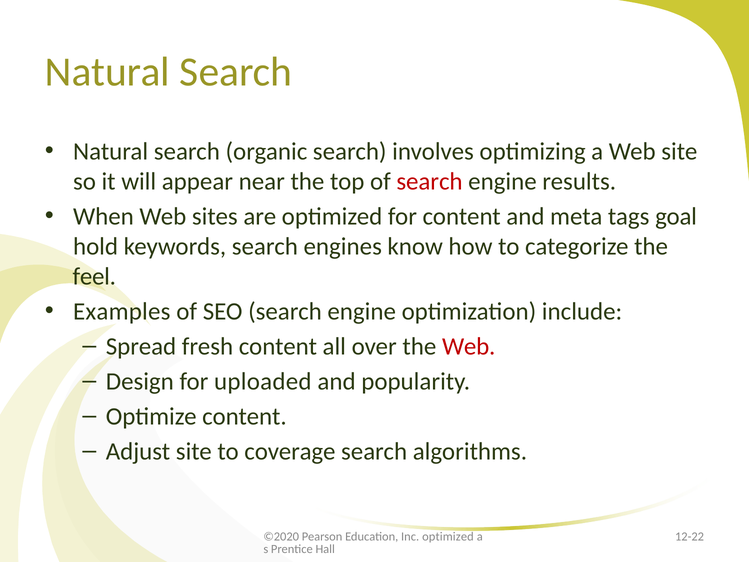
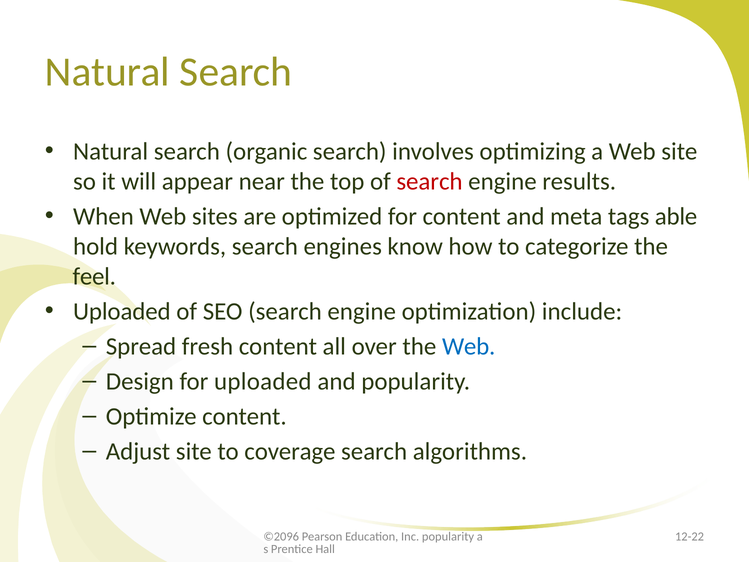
goal: goal -> able
Examples at (122, 311): Examples -> Uploaded
Web at (469, 346) colour: red -> blue
©2020: ©2020 -> ©2096
Inc optimized: optimized -> popularity
